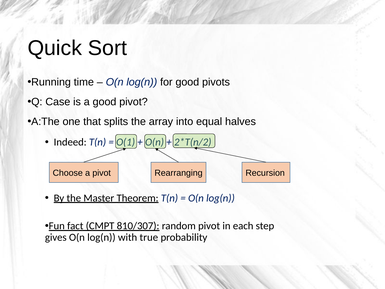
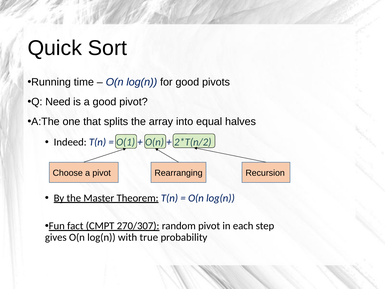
Case: Case -> Need
810/307: 810/307 -> 270/307
